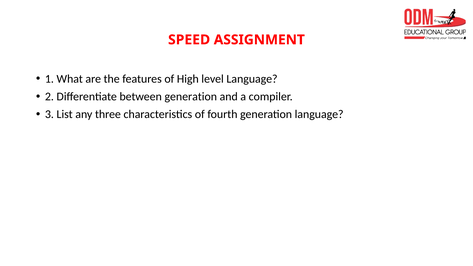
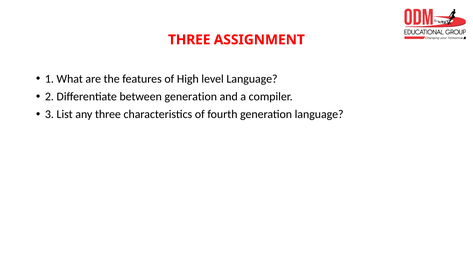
SPEED at (189, 40): SPEED -> THREE
